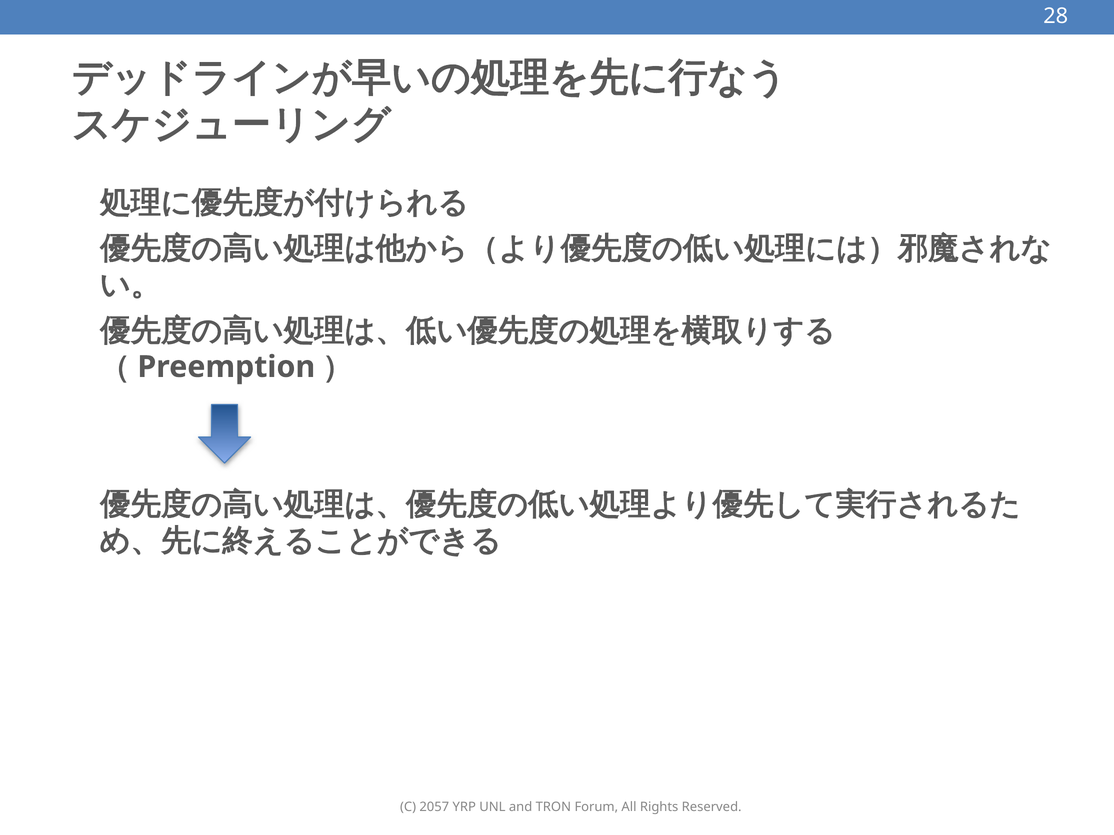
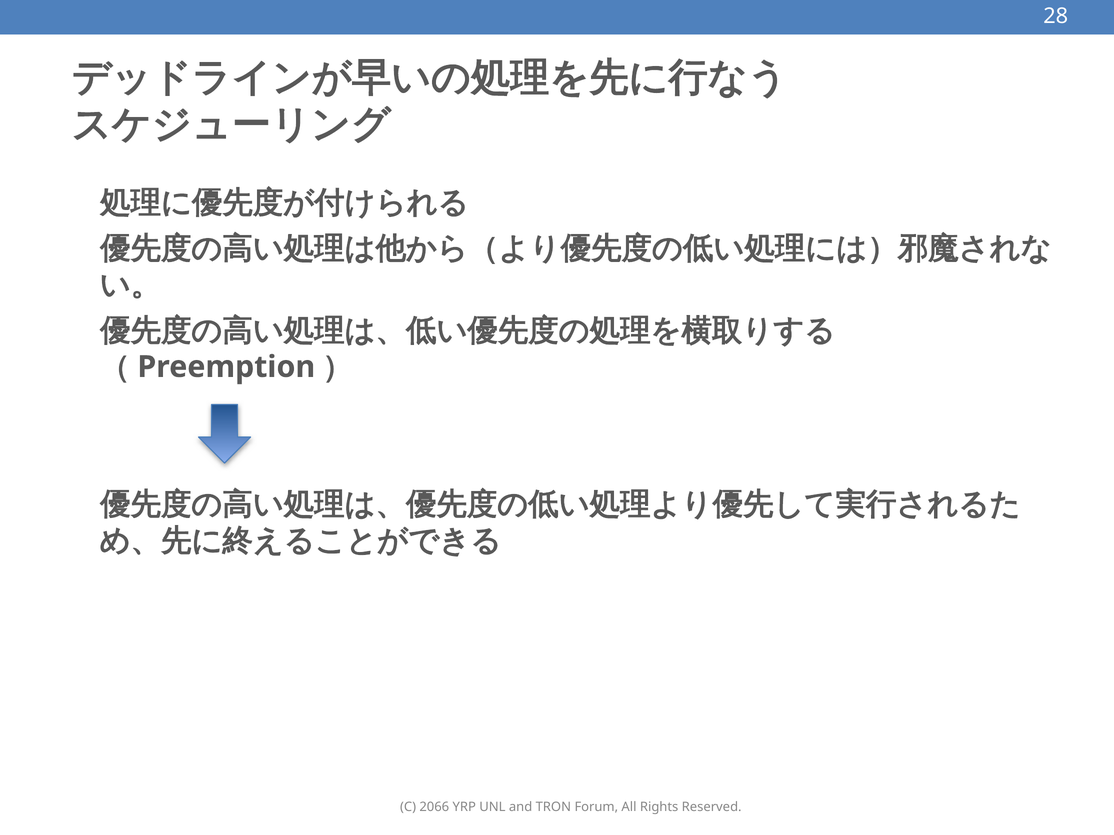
2057: 2057 -> 2066
